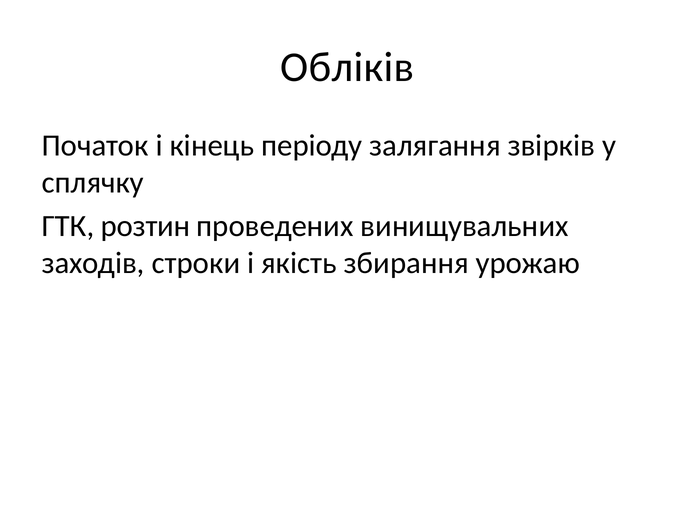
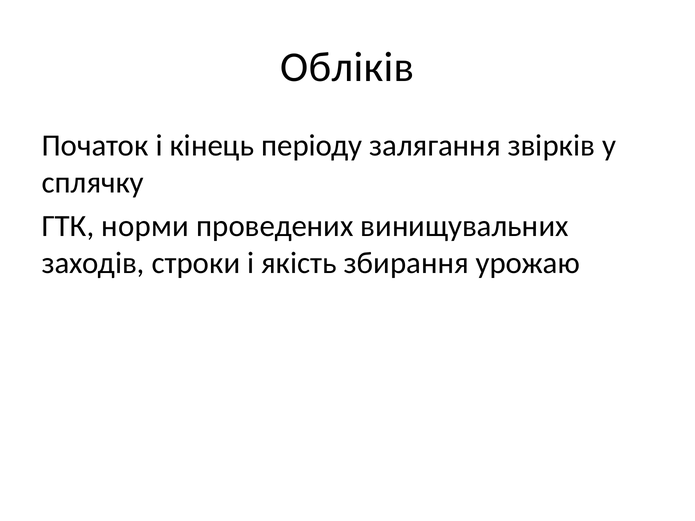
розтин: розтин -> норми
